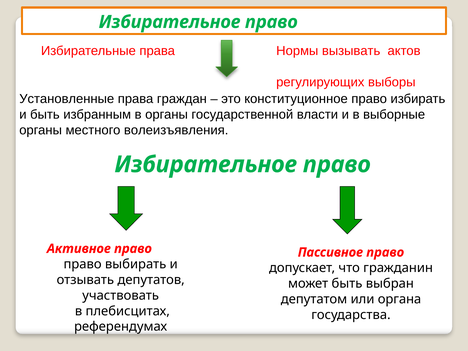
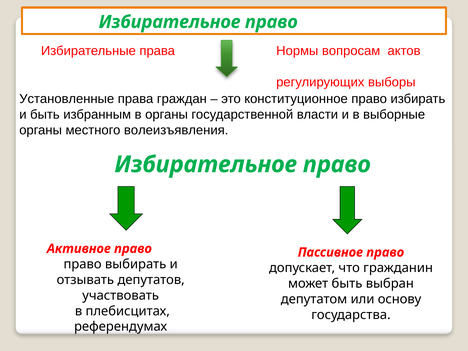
вызывать: вызывать -> вопросам
органа: органа -> основу
